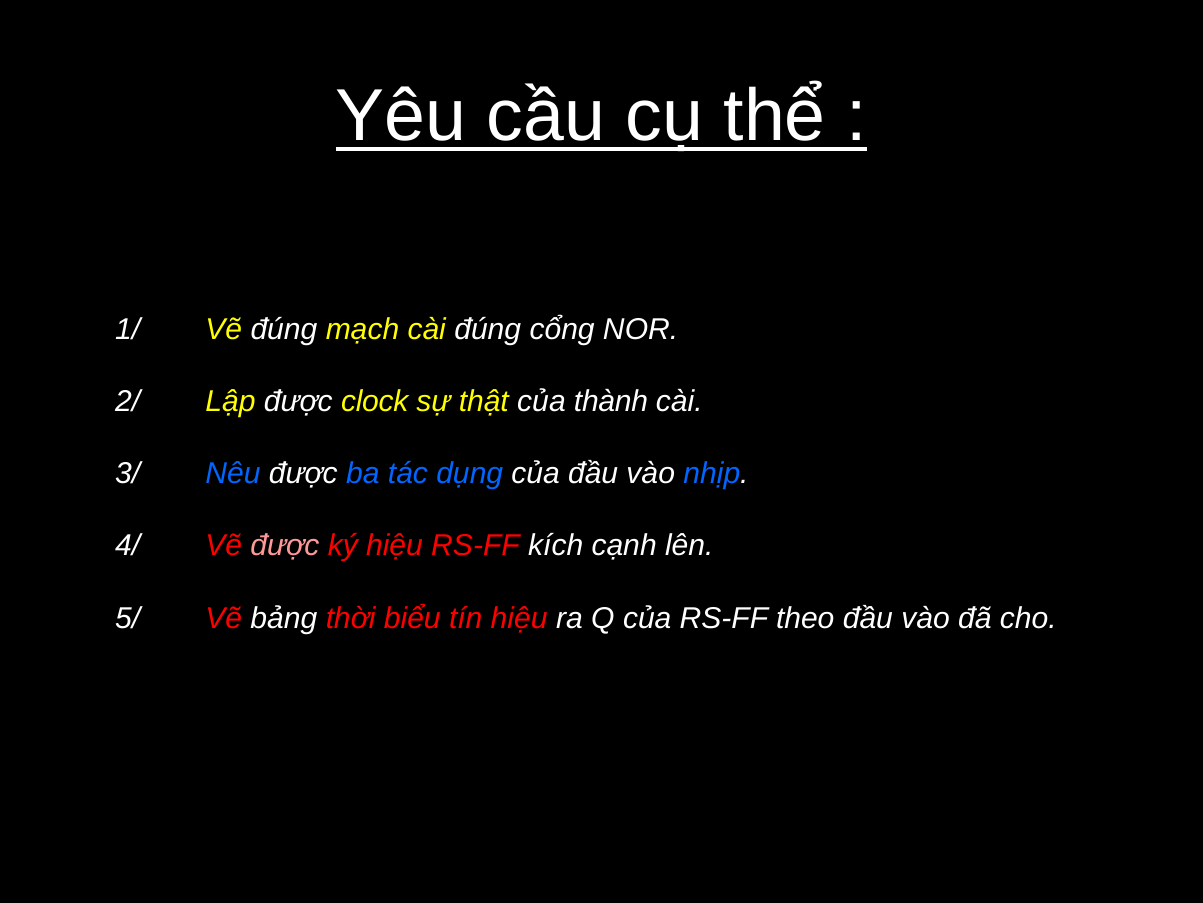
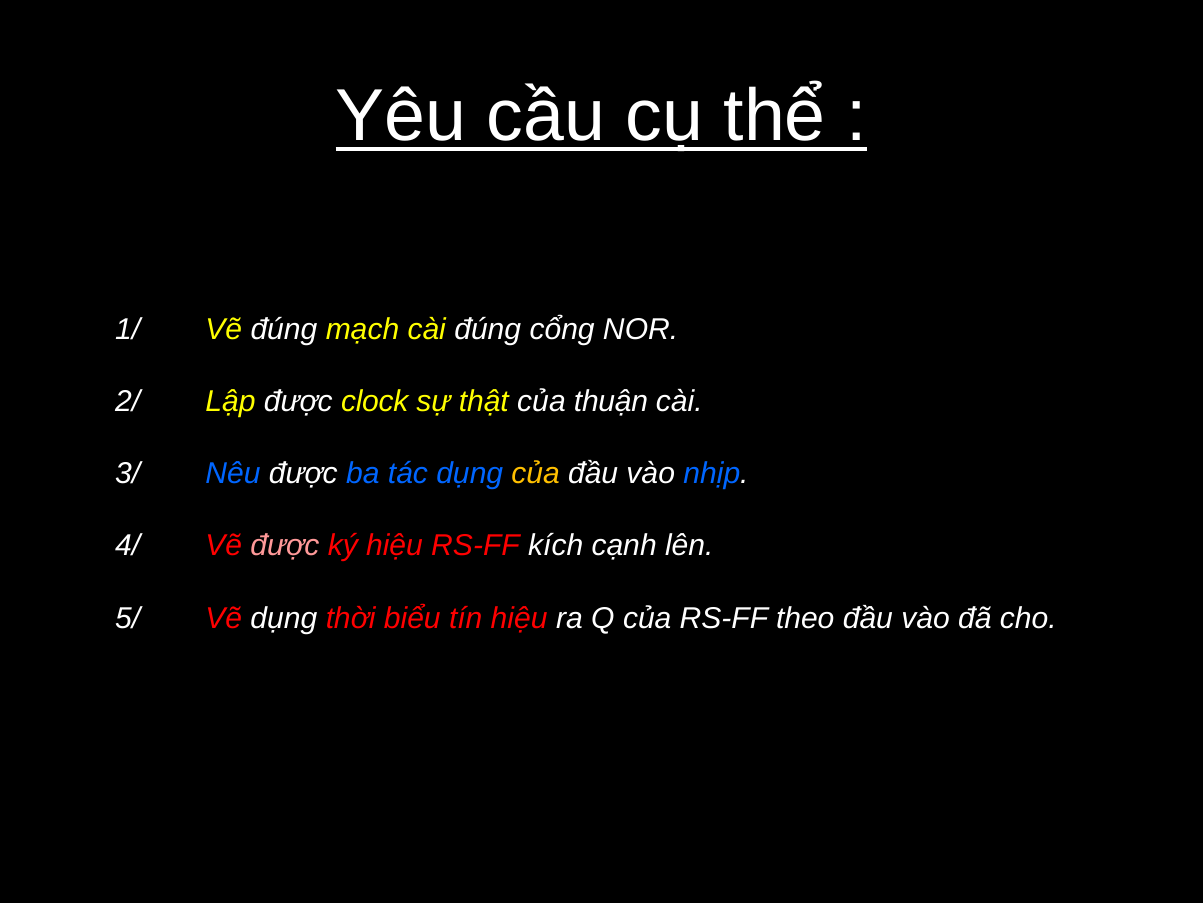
thành: thành -> thuận
của at (536, 473) colour: white -> yellow
Vẽ bảng: bảng -> dụng
